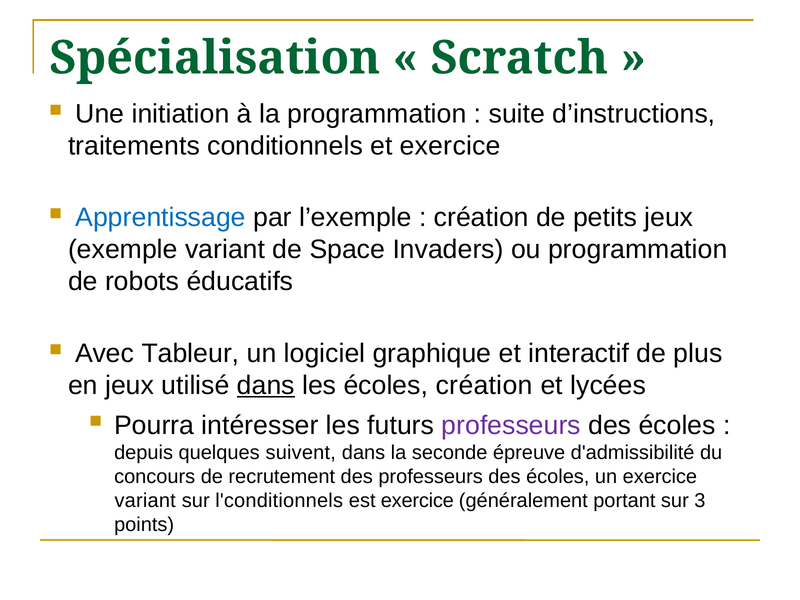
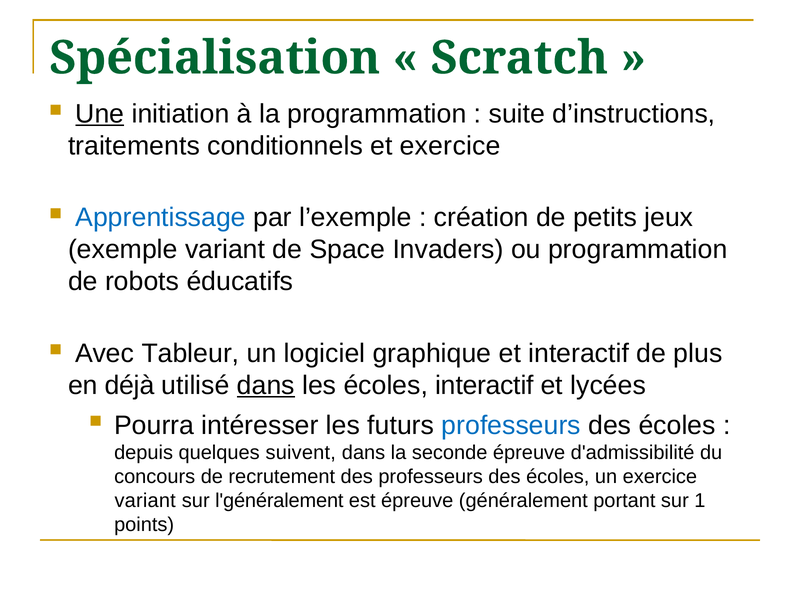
Une underline: none -> present
en jeux: jeux -> déjà
écoles création: création -> interactif
professeurs at (511, 425) colour: purple -> blue
l'conditionnels: l'conditionnels -> l'généralement
est exercice: exercice -> épreuve
3: 3 -> 1
